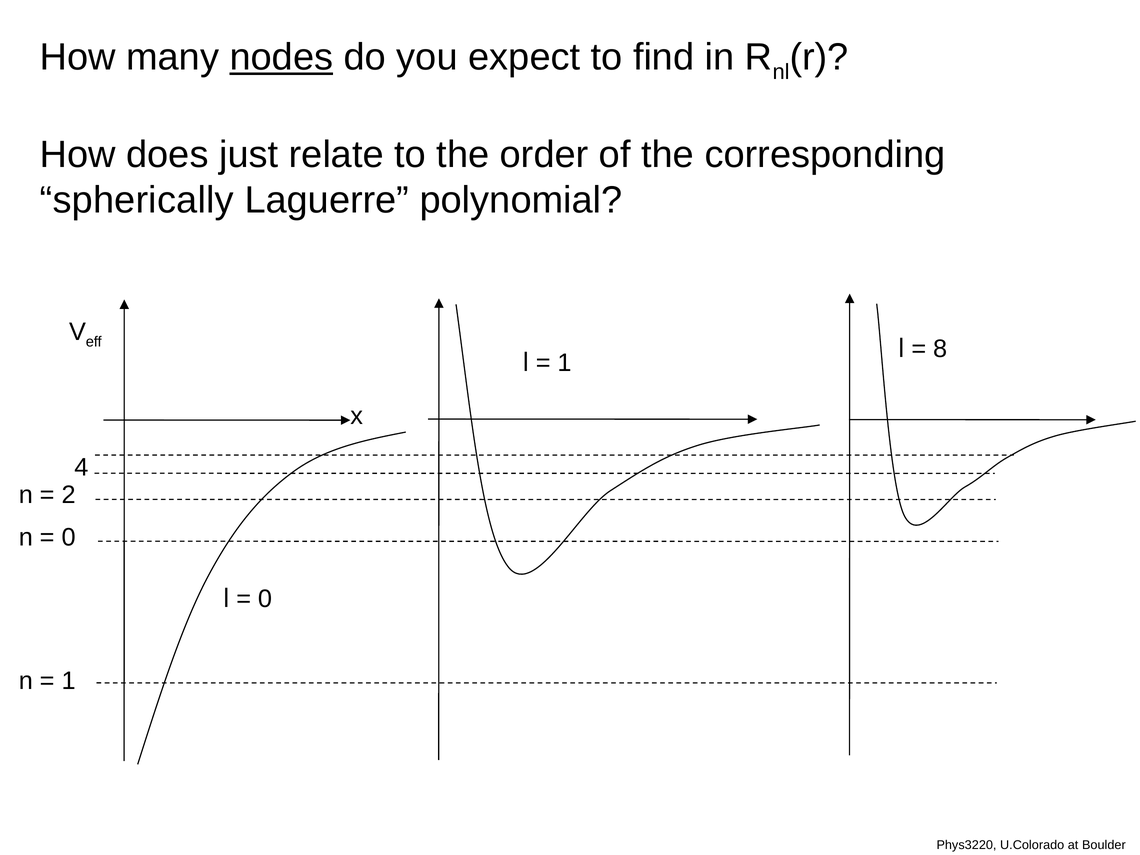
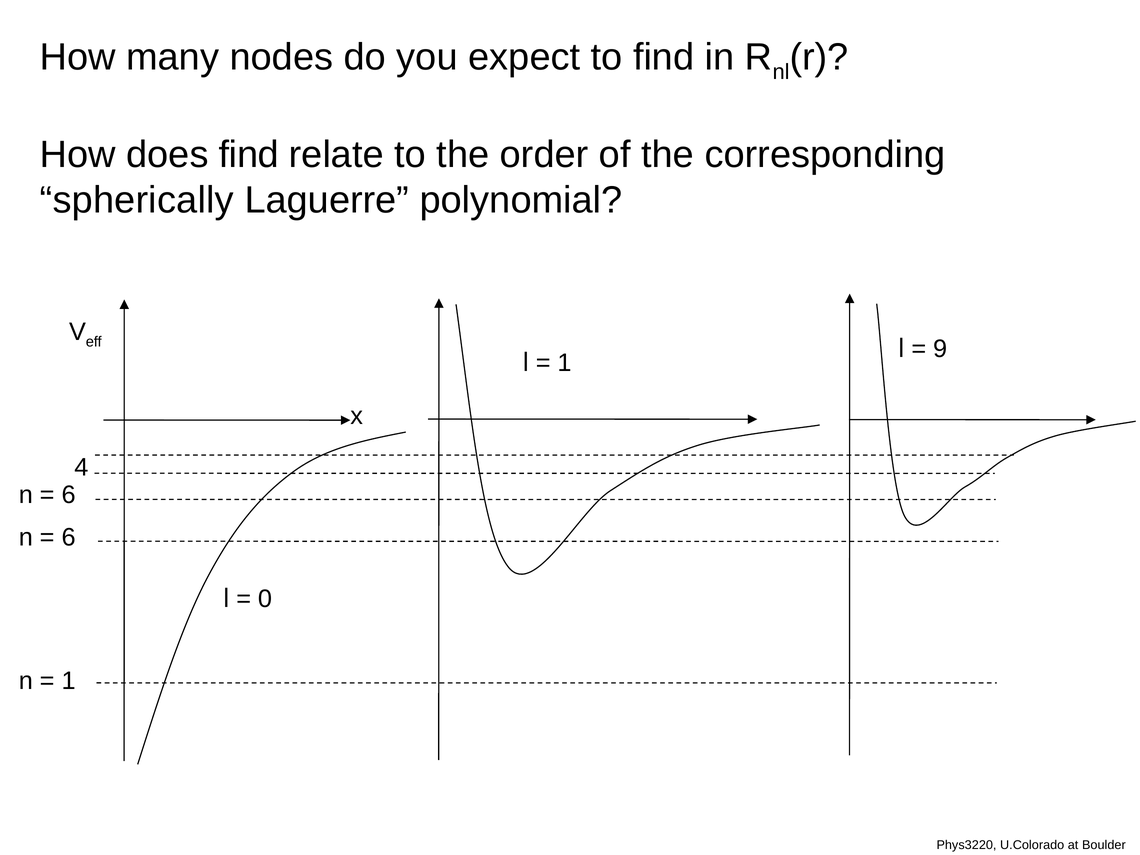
nodes underline: present -> none
does just: just -> find
8: 8 -> 9
2 at (69, 495): 2 -> 6
0 at (69, 537): 0 -> 6
